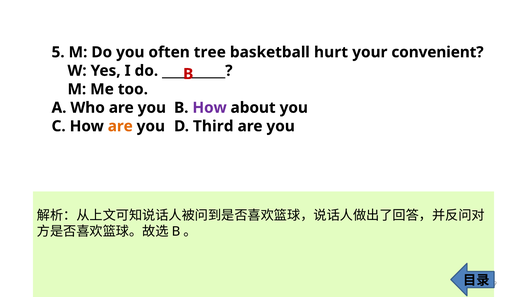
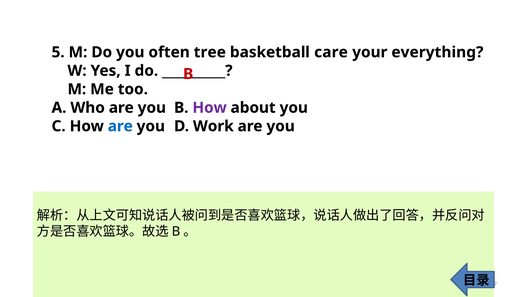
hurt: hurt -> care
convenient: convenient -> everything
are at (120, 126) colour: orange -> blue
Third: Third -> Work
